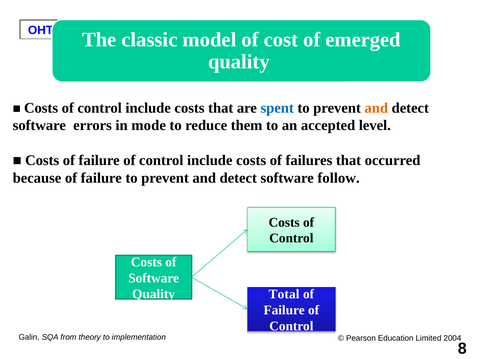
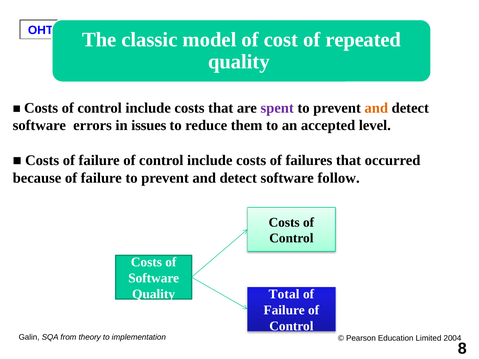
emerged: emerged -> repeated
spent colour: blue -> purple
mode: mode -> issues
